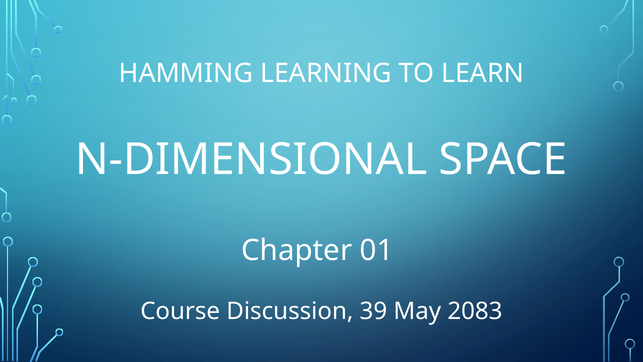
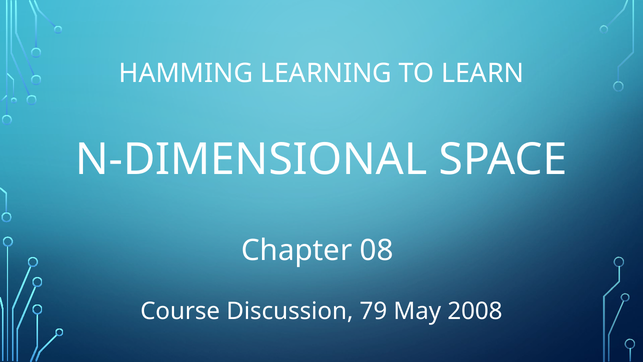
01: 01 -> 08
39: 39 -> 79
2083: 2083 -> 2008
